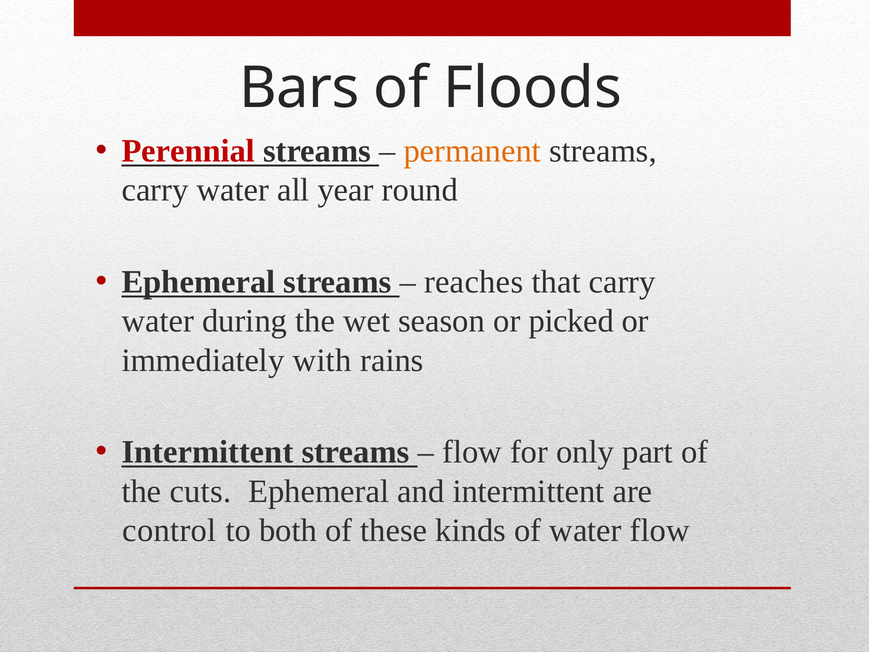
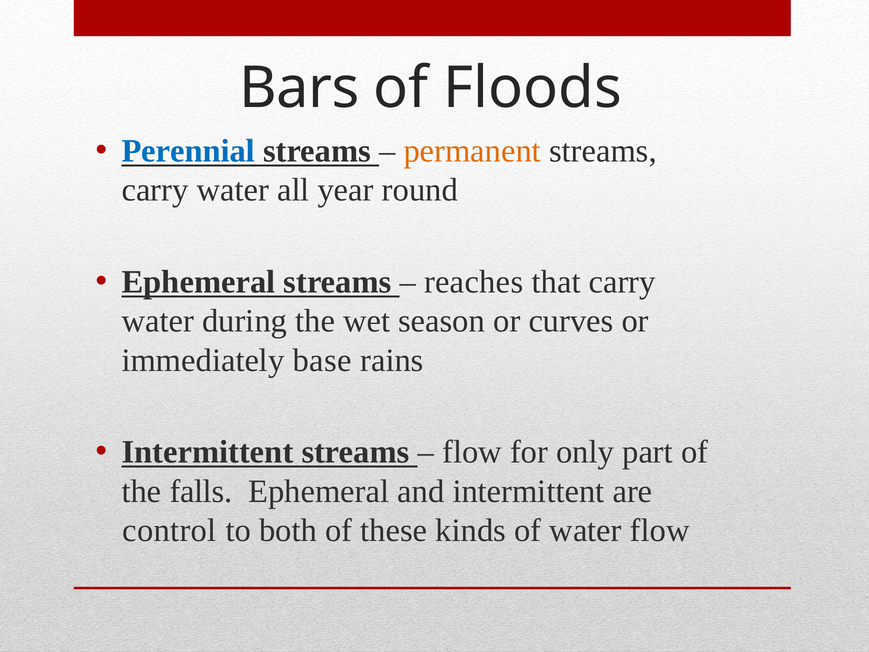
Perennial colour: red -> blue
picked: picked -> curves
with: with -> base
cuts: cuts -> falls
